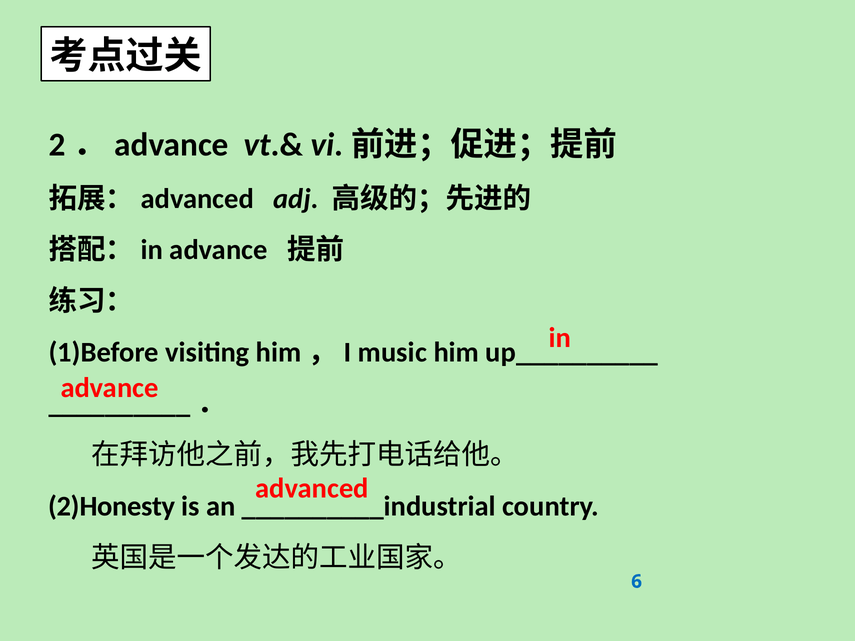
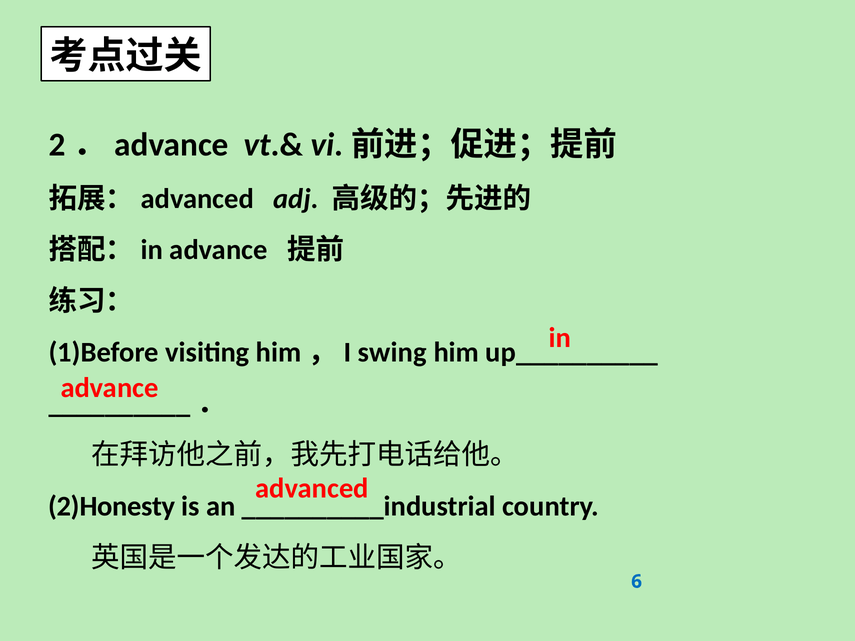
music: music -> swing
